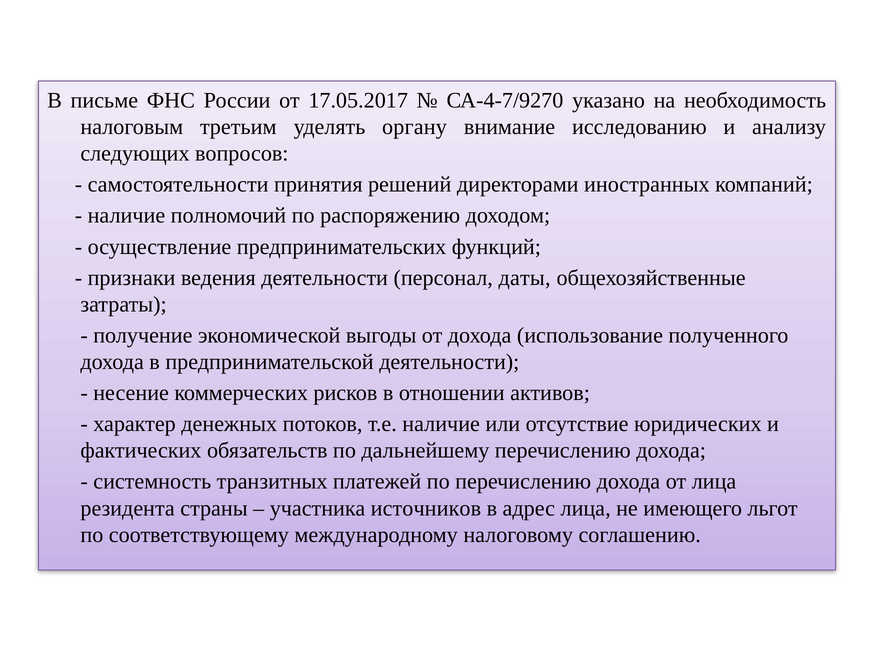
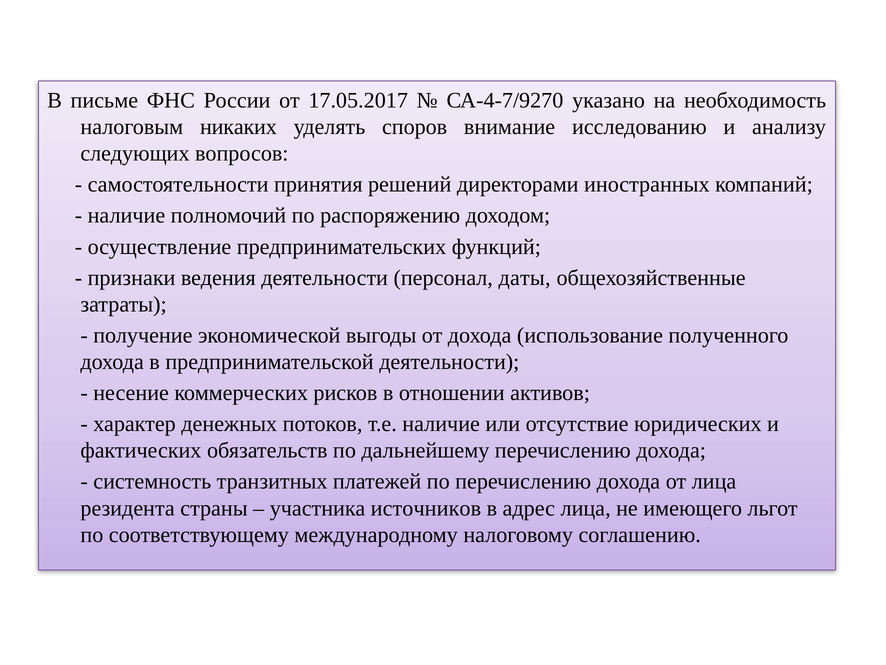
третьим: третьим -> никаких
органу: органу -> споров
